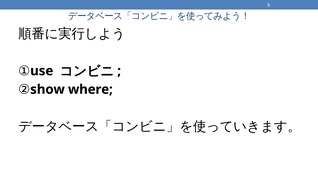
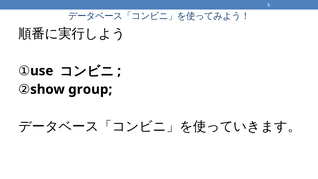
where: where -> group
